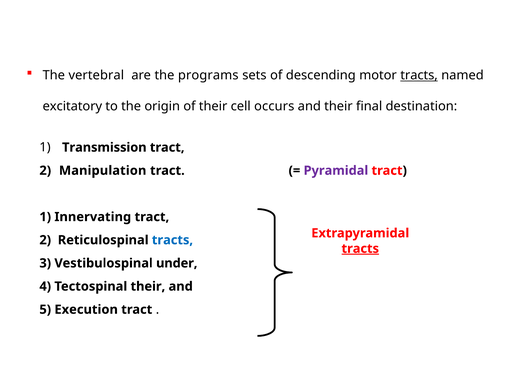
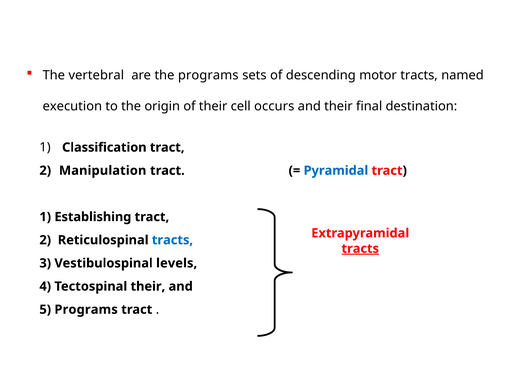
tracts at (419, 75) underline: present -> none
excitatory: excitatory -> execution
Transmission: Transmission -> Classification
Pyramidal colour: purple -> blue
Innervating: Innervating -> Establishing
under: under -> levels
5 Execution: Execution -> Programs
